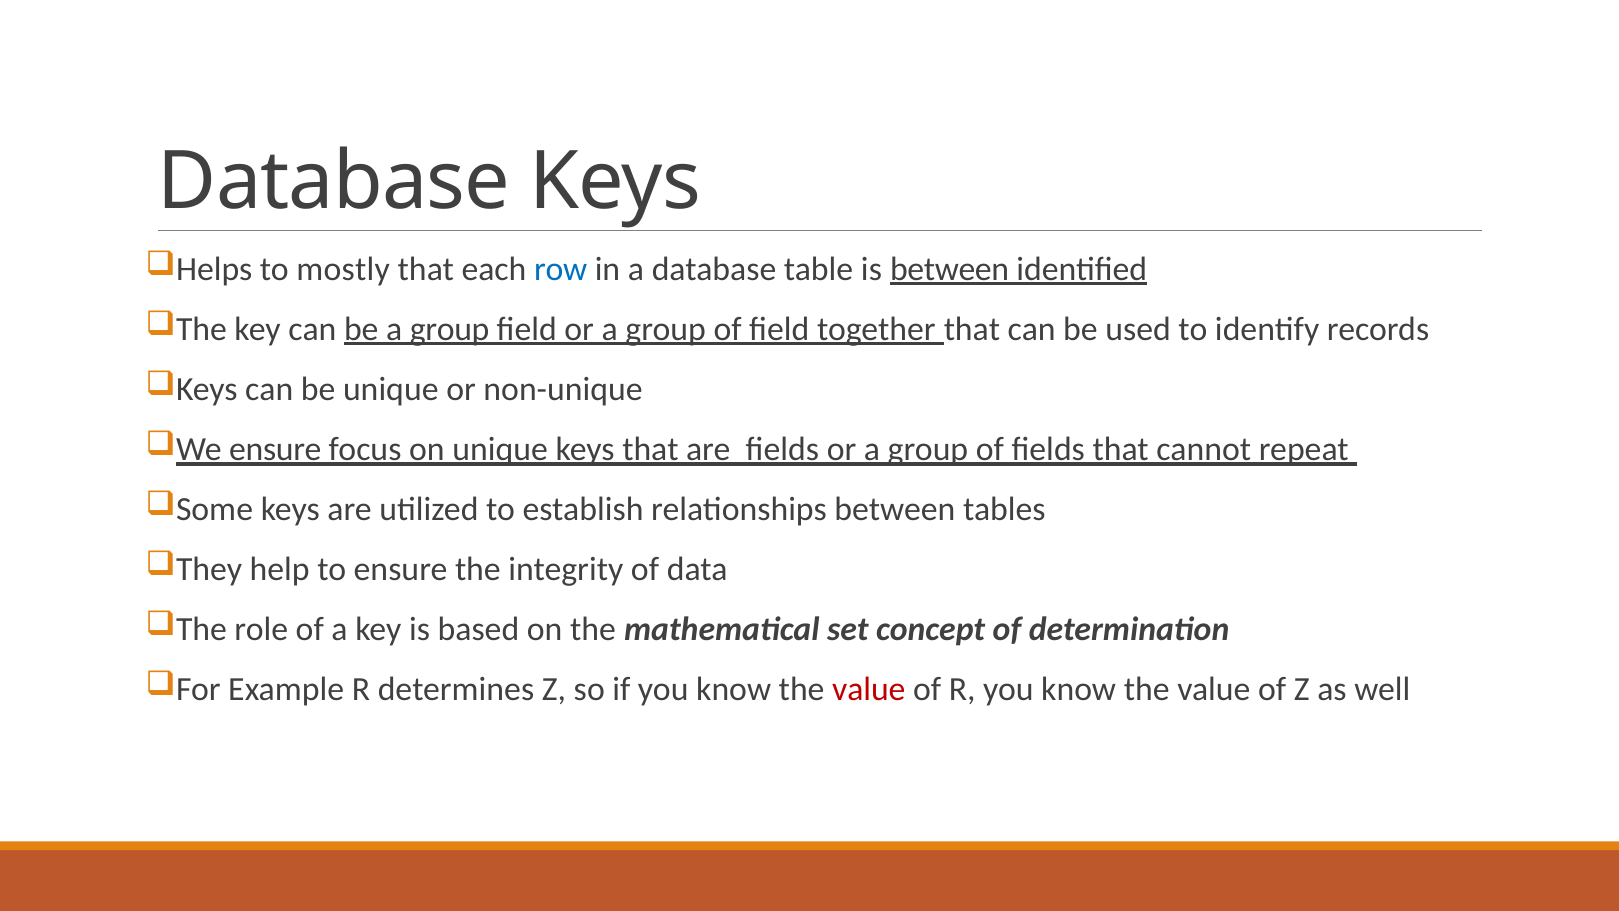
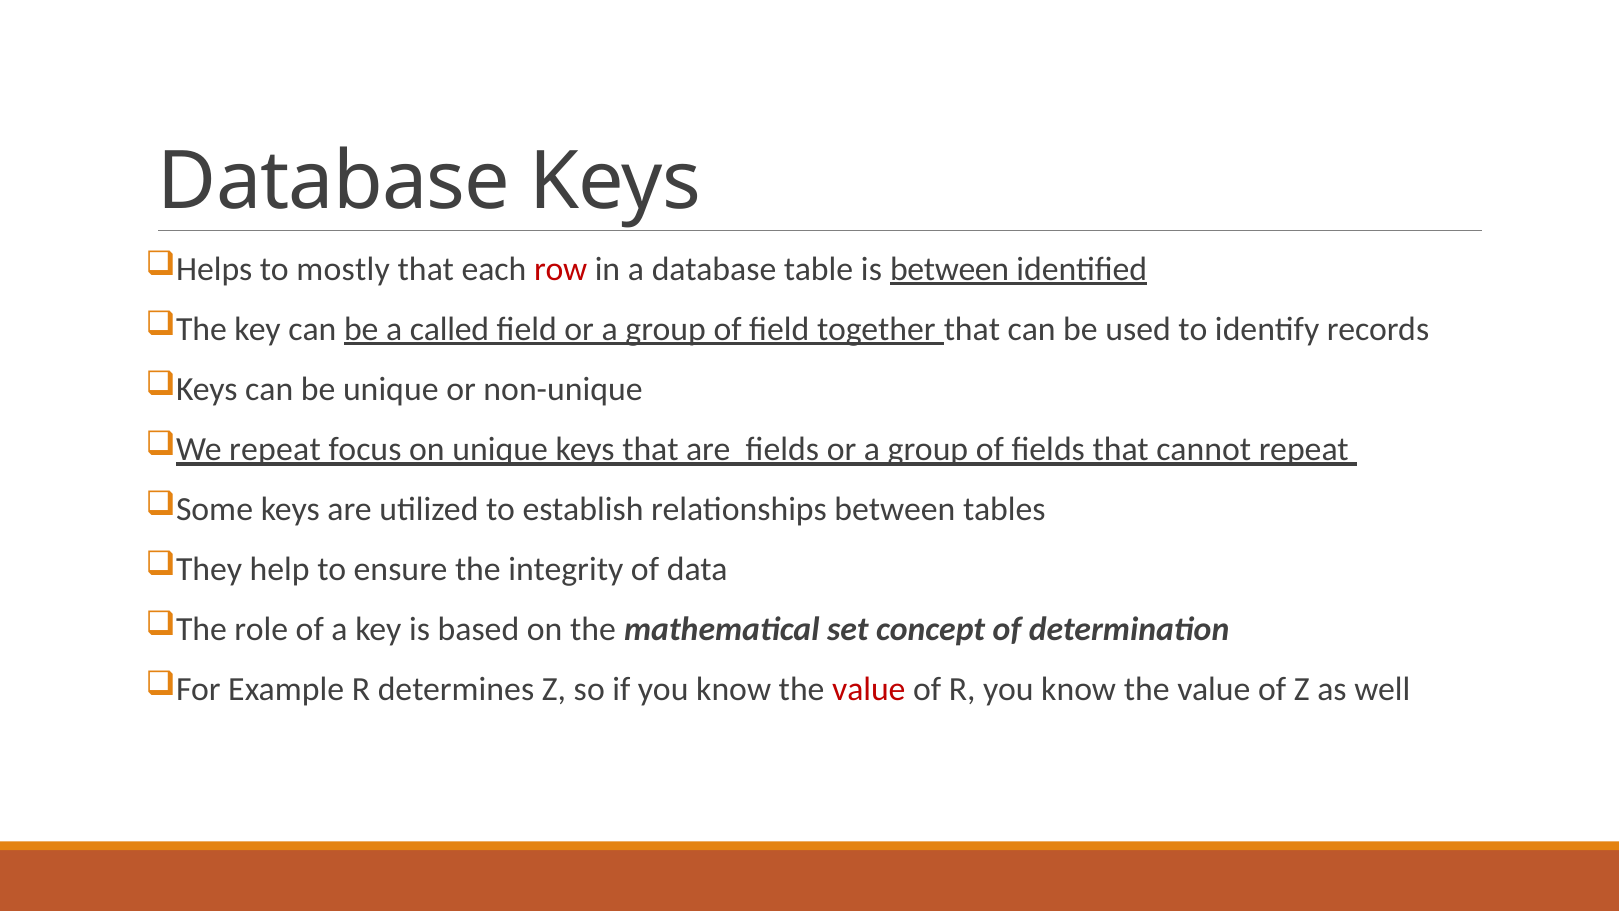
row colour: blue -> red
be a group: group -> called
We ensure: ensure -> repeat
